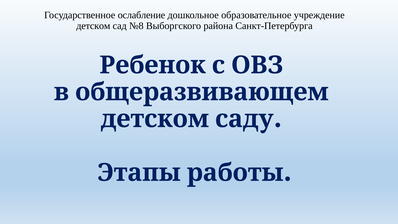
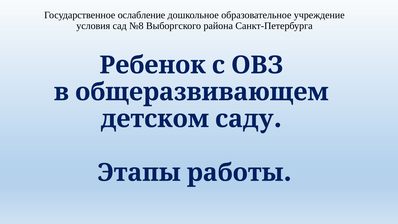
детском at (93, 26): детском -> условия
